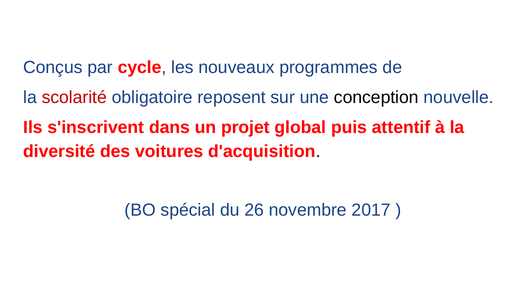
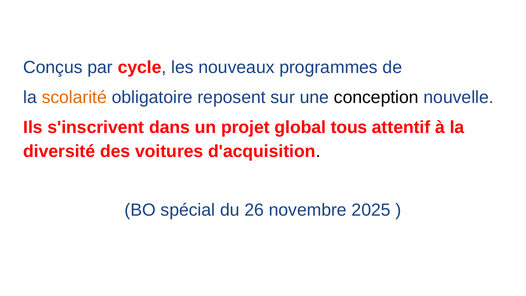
scolarité colour: red -> orange
puis: puis -> tous
2017: 2017 -> 2025
